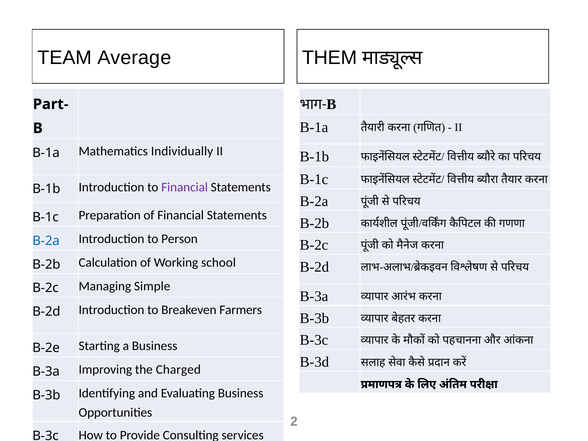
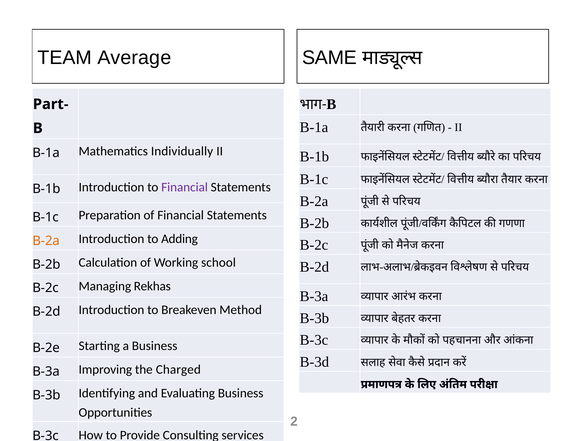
THEM: THEM -> SAME
B-2a at (46, 241) colour: blue -> orange
Person: Person -> Adding
Simple: Simple -> Rekhas
Farmers: Farmers -> Method
